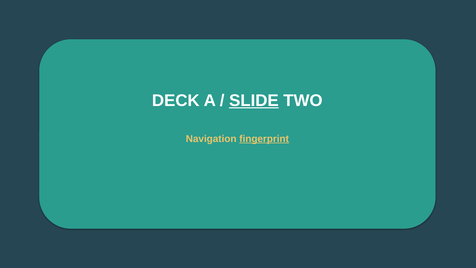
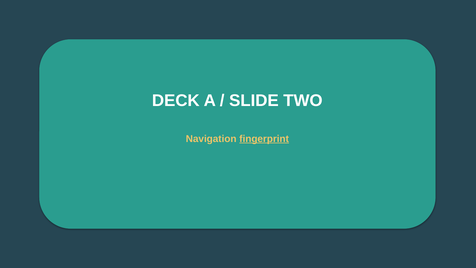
SLIDE underline: present -> none
